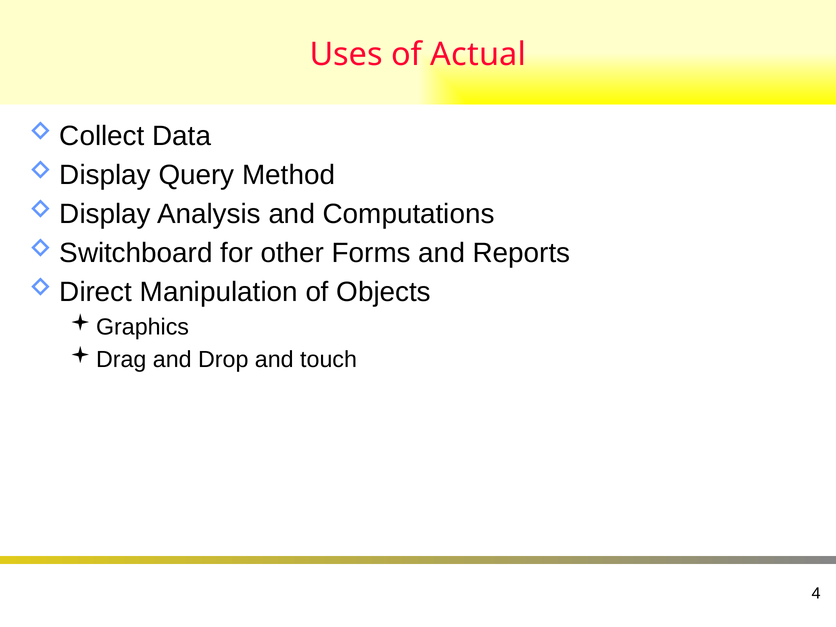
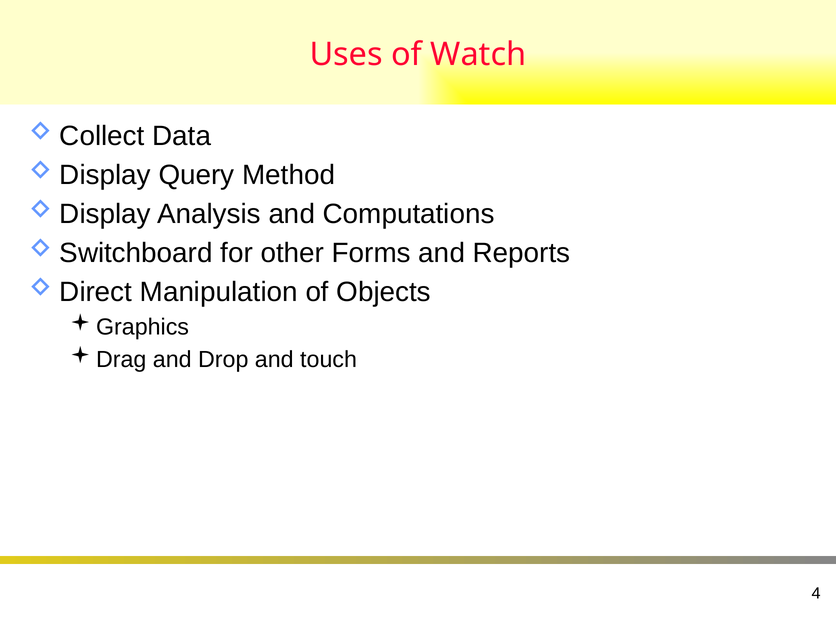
Actual: Actual -> Watch
